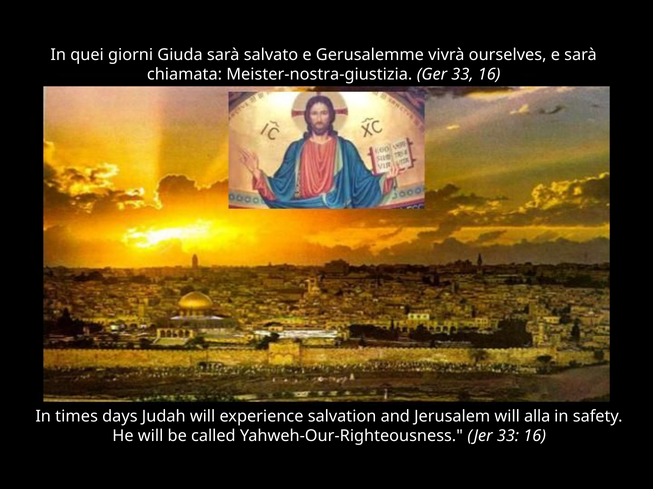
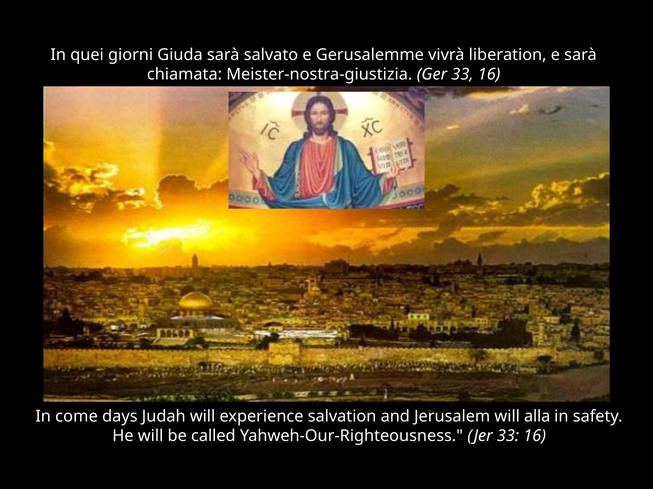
ourselves: ourselves -> liberation
times: times -> come
